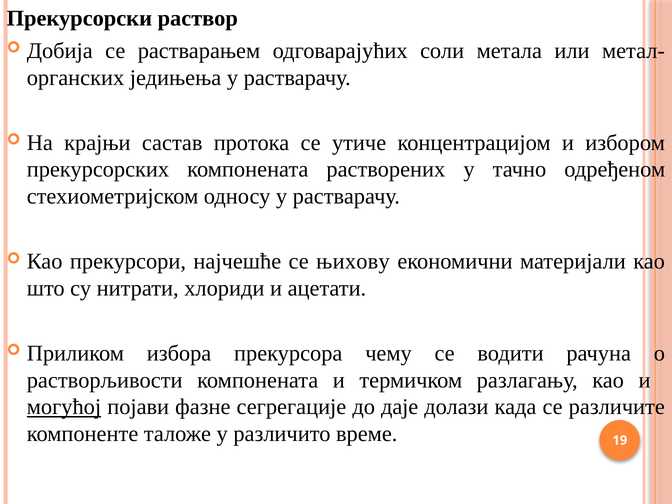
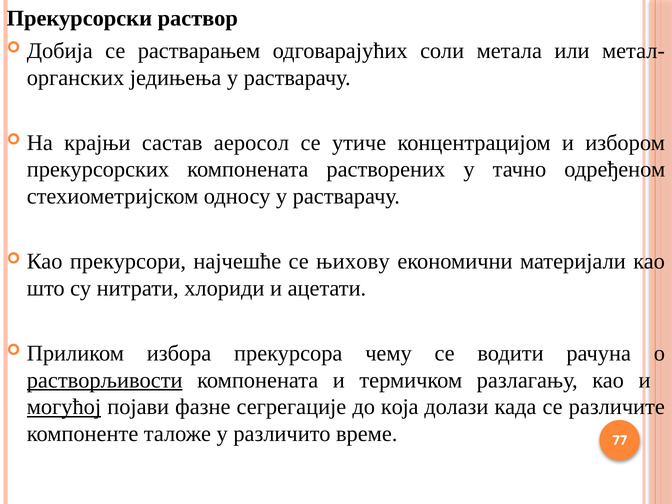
протока: протока -> аеросол
растворљивости underline: none -> present
даје: даје -> која
19: 19 -> 77
